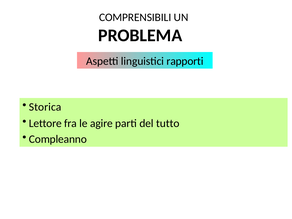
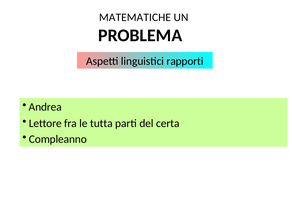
COMPRENSIBILI: COMPRENSIBILI -> MATEMATICHE
Storica: Storica -> Andrea
agire: agire -> tutta
tutto: tutto -> certa
